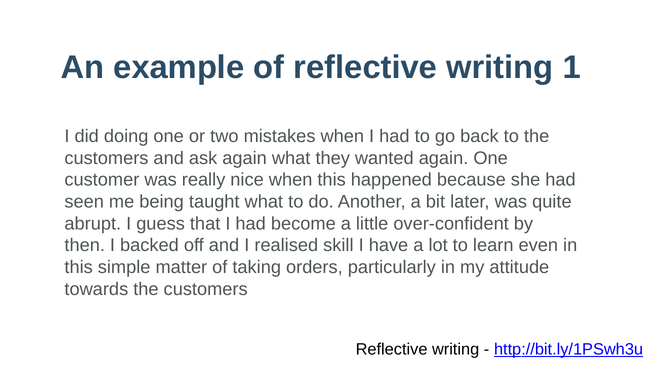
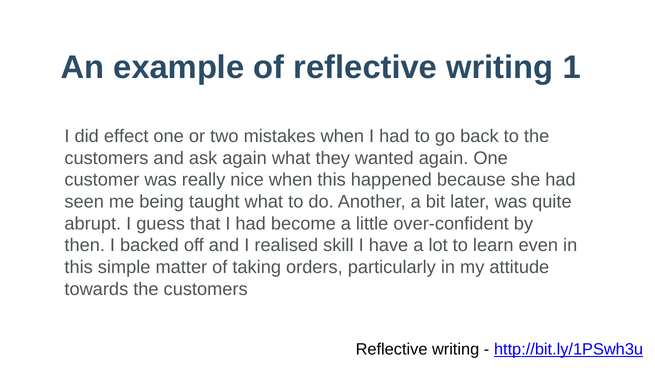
doing: doing -> effect
